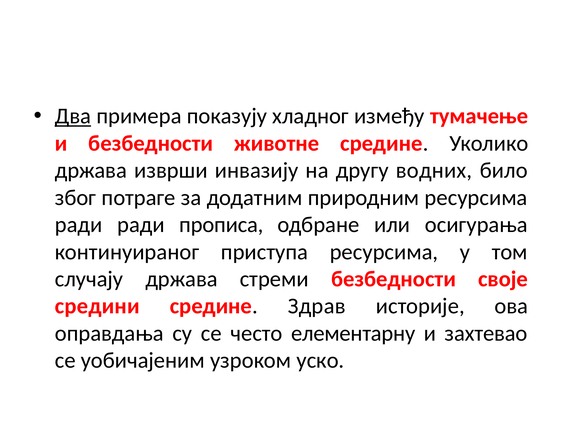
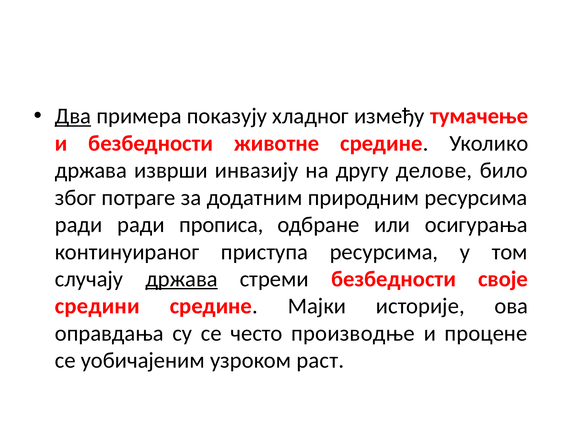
водних: водних -> делове
држава at (181, 279) underline: none -> present
Здрав: Здрав -> Мајки
елeментарну: елeментарну -> производње
захтевао: захтевао -> процене
уско: уско -> раст
